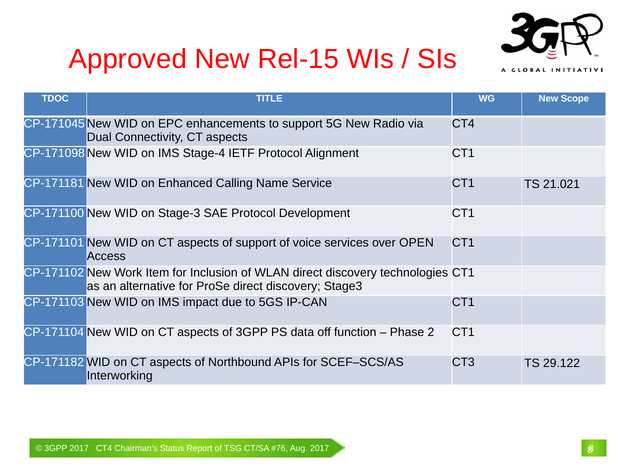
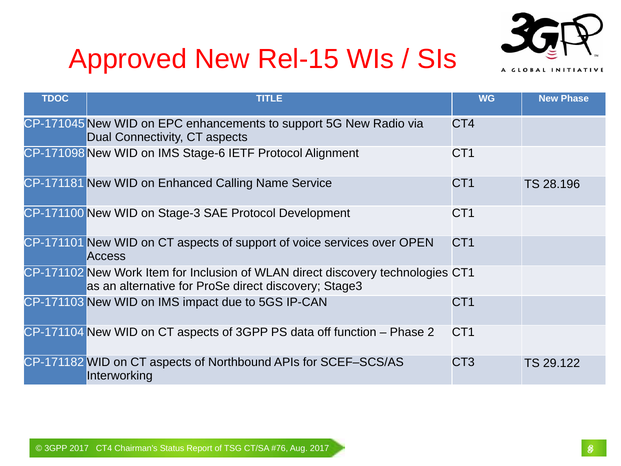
New Scope: Scope -> Phase
Stage-4: Stage-4 -> Stage-6
21.021: 21.021 -> 28.196
